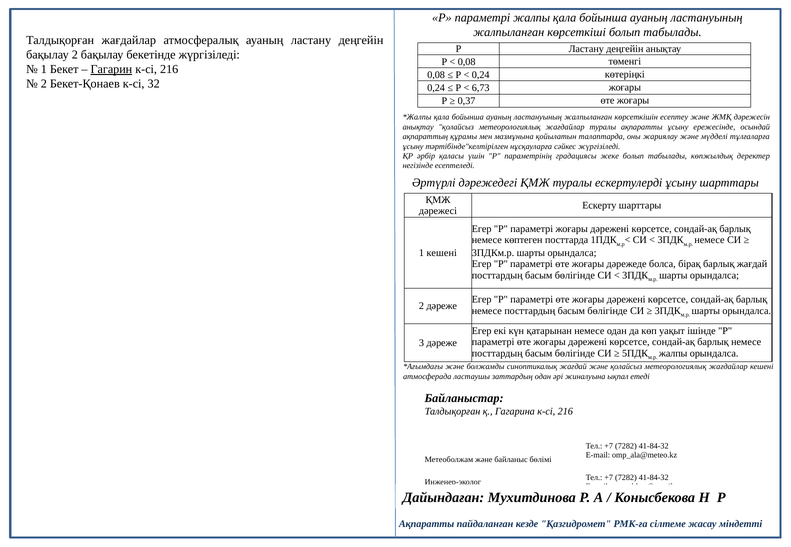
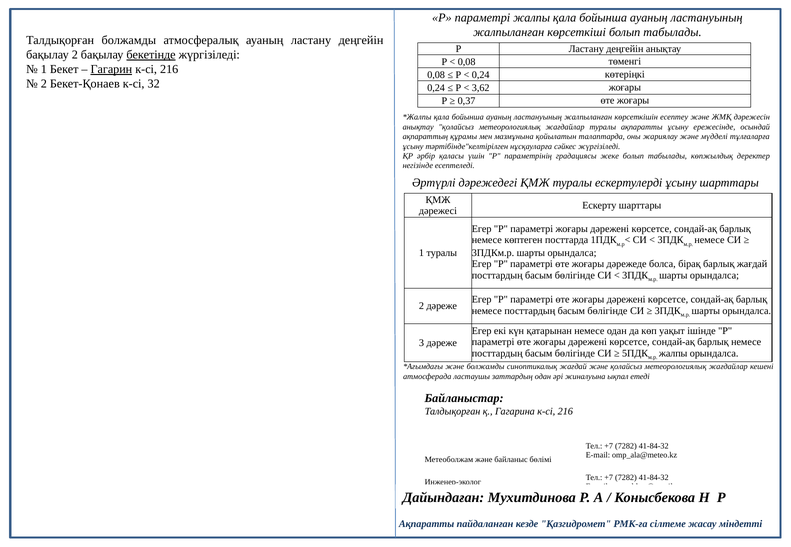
Талдықорған жағдайлар: жағдайлар -> болжамды
бекетінде underline: none -> present
6,73: 6,73 -> 3,62
1 кешені: кешені -> туралы
